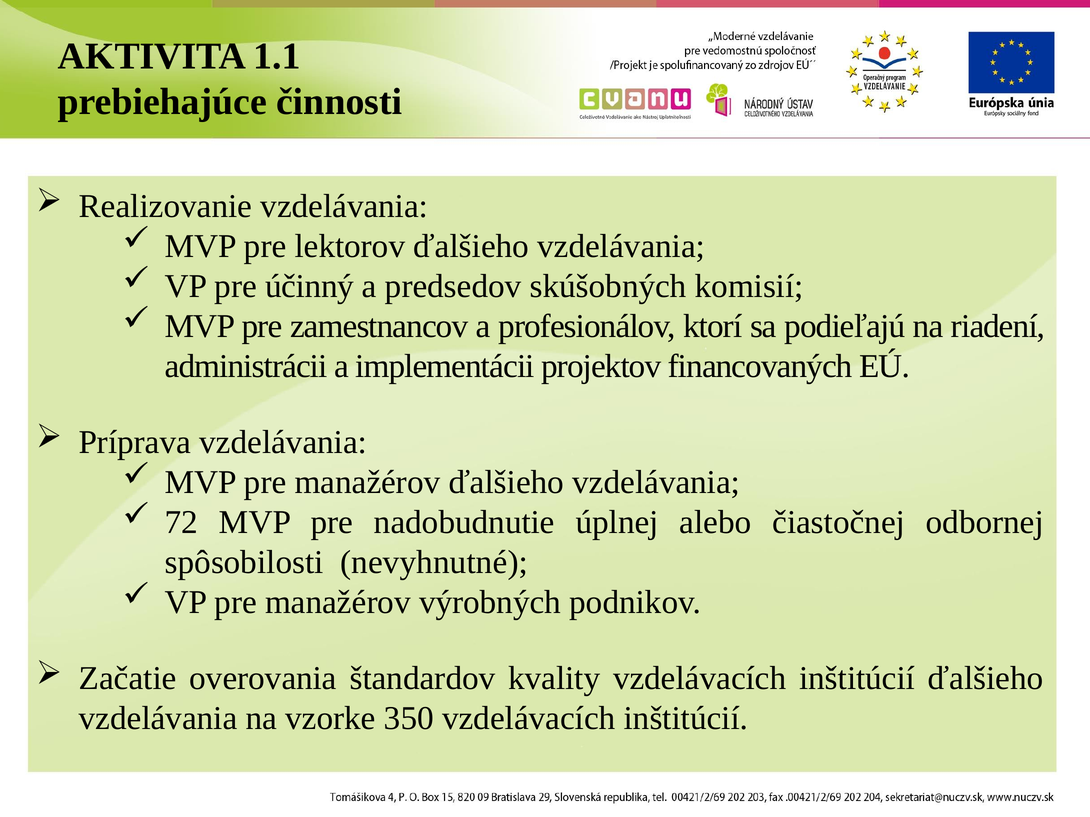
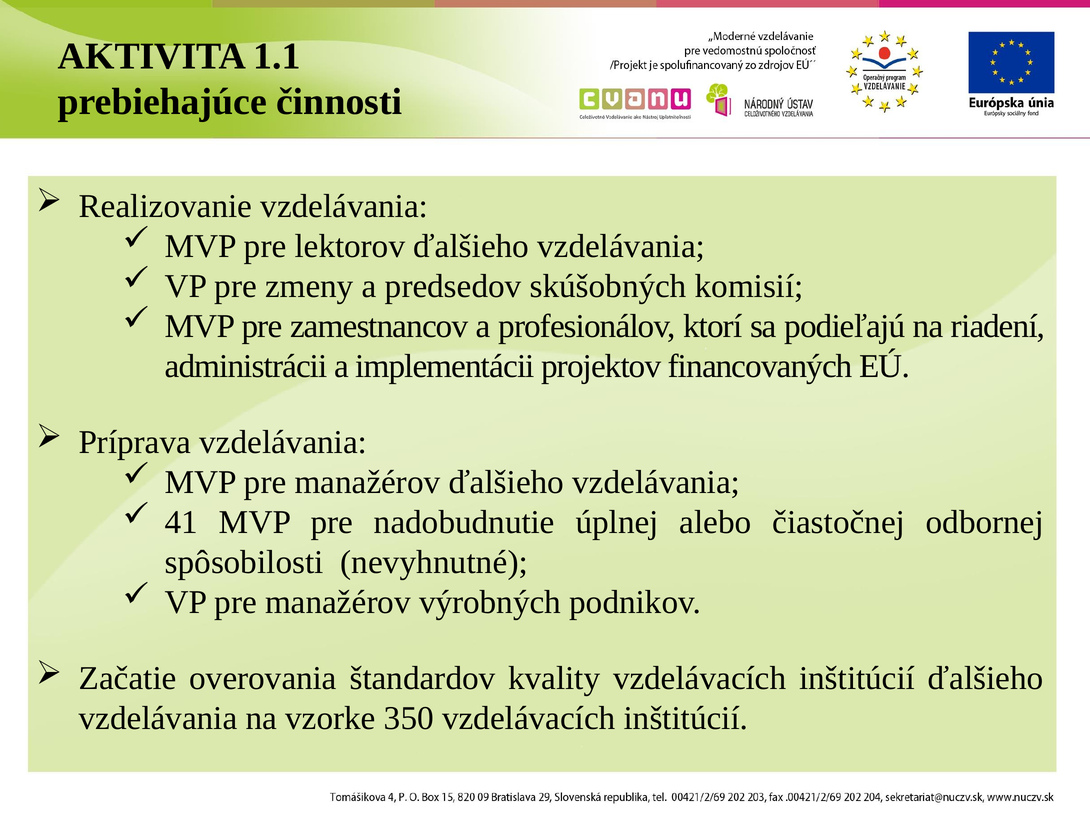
účinný: účinný -> zmeny
72: 72 -> 41
